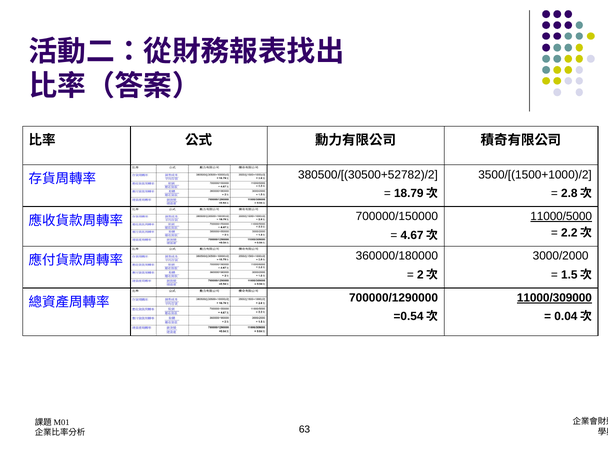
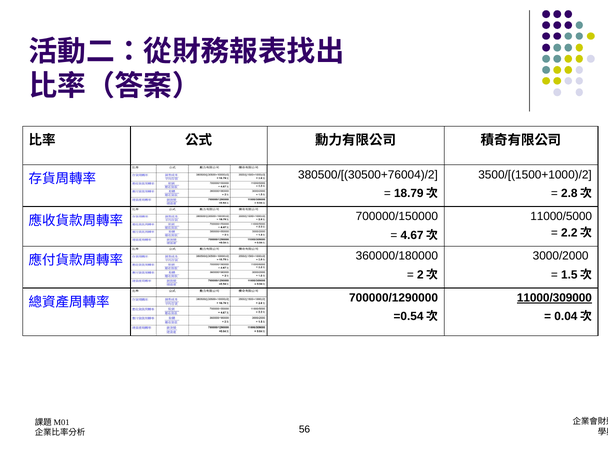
380500/[(30500+52782)/2: 380500/[(30500+52782)/2 -> 380500/[(30500+76004)/2
11000/5000 underline: present -> none
63: 63 -> 56
